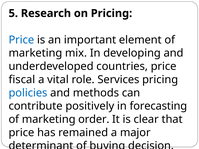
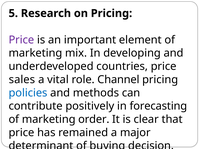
Price at (21, 40) colour: blue -> purple
fiscal: fiscal -> sales
Services: Services -> Channel
